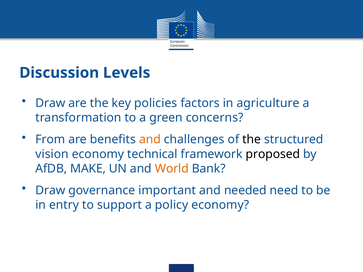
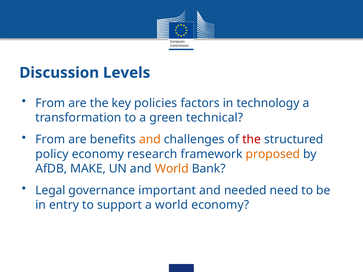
Draw at (50, 103): Draw -> From
agriculture: agriculture -> technology
concerns: concerns -> technical
the at (252, 140) colour: black -> red
vision: vision -> policy
technical: technical -> research
proposed colour: black -> orange
Draw at (50, 191): Draw -> Legal
a policy: policy -> world
